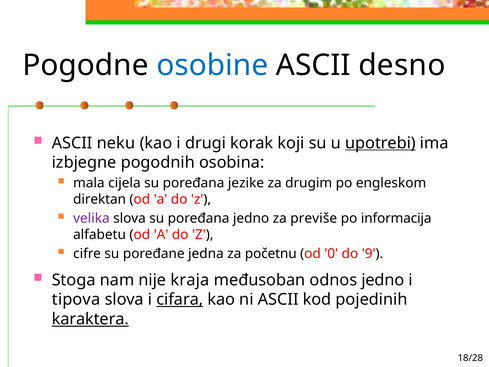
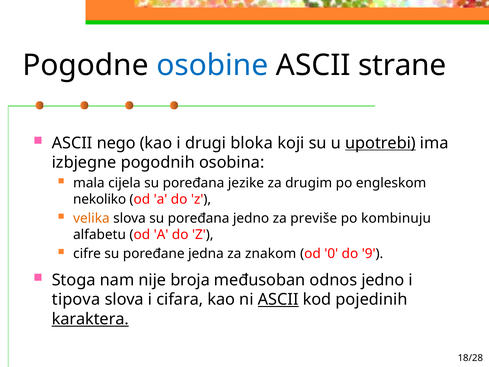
desno: desno -> strane
neku: neku -> nego
korak: korak -> bloka
direktan: direktan -> nekoliko
velika colour: purple -> orange
informacija: informacija -> kombinuju
početnu: početnu -> znakom
kraja: kraja -> broja
cifara underline: present -> none
ASCII at (278, 299) underline: none -> present
